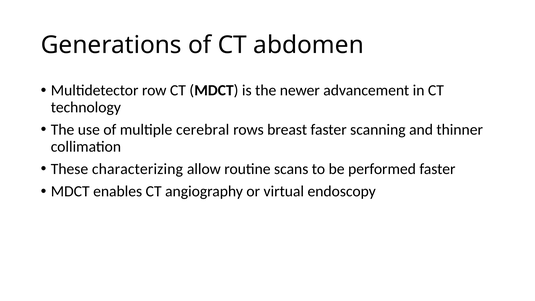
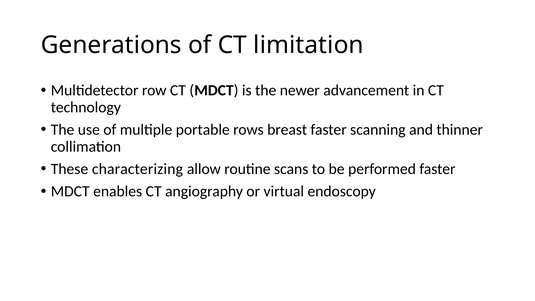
abdomen: abdomen -> limitation
cerebral: cerebral -> portable
